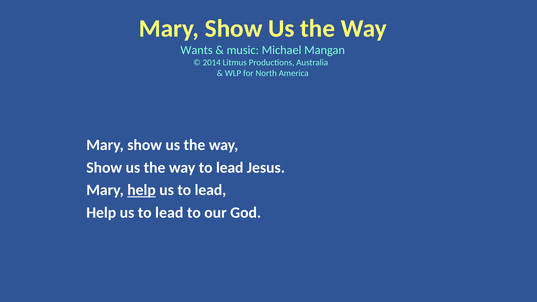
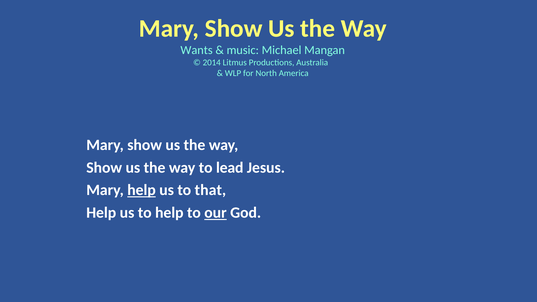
lead at (210, 190): lead -> that
lead at (169, 213): lead -> help
our underline: none -> present
